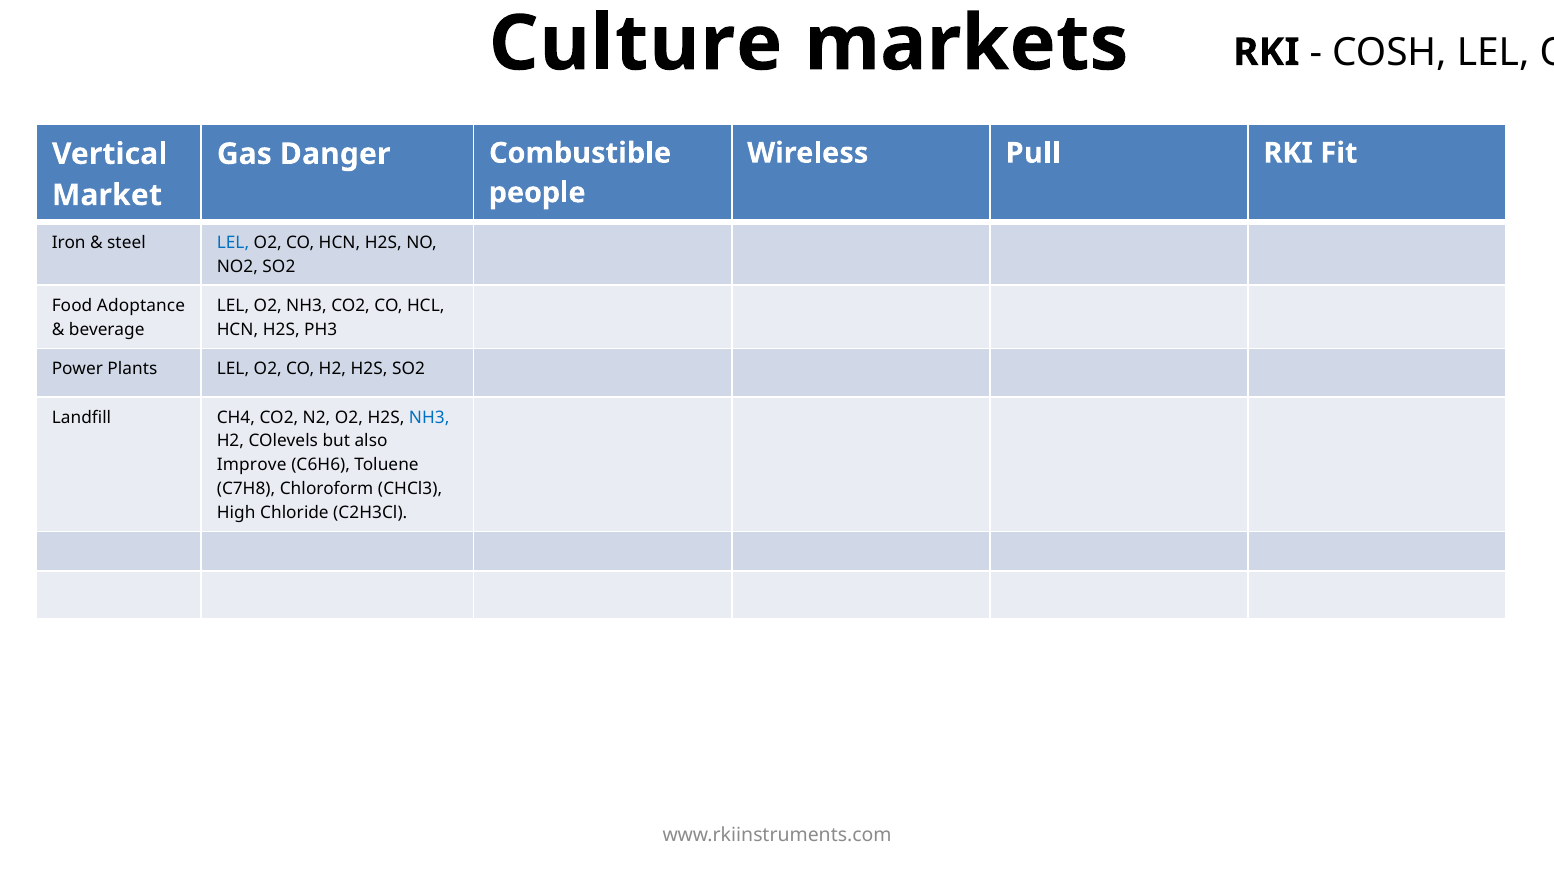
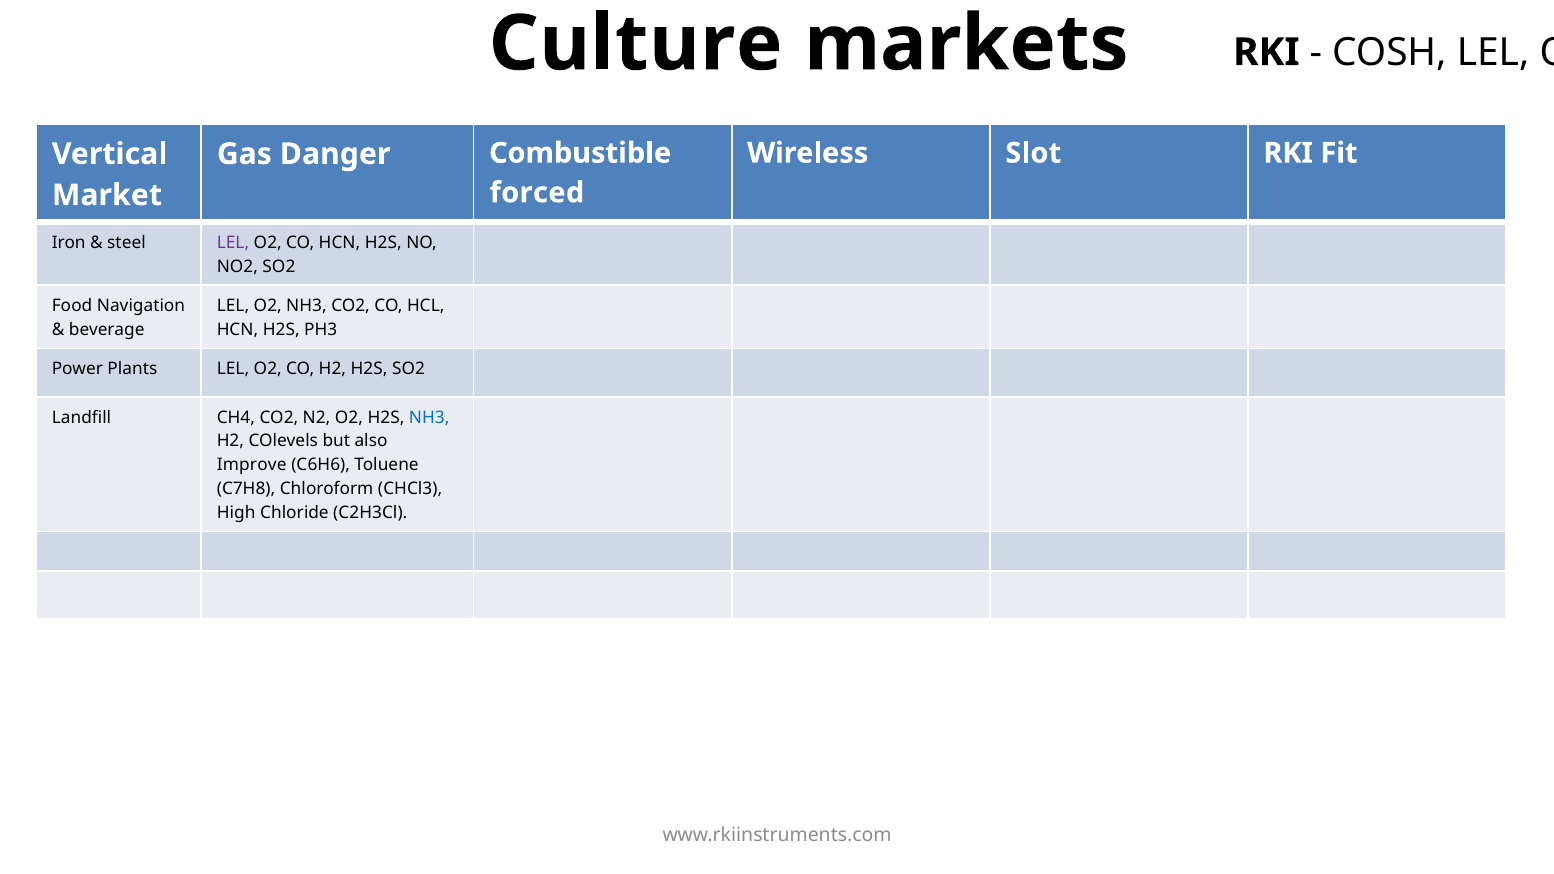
Pull: Pull -> Slot
people: people -> forced
LEL at (233, 243) colour: blue -> purple
Adoptance: Adoptance -> Navigation
